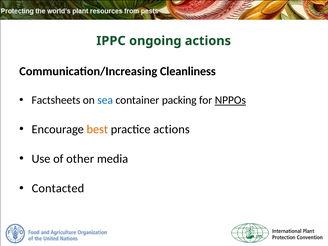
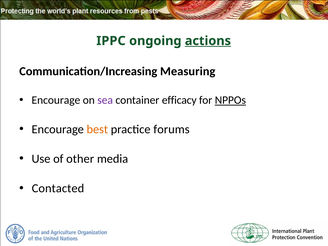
actions at (208, 41) underline: none -> present
Cleanliness: Cleanliness -> Measuring
Factsheets at (56, 100): Factsheets -> Encourage
sea colour: blue -> purple
packing: packing -> efficacy
practice actions: actions -> forums
